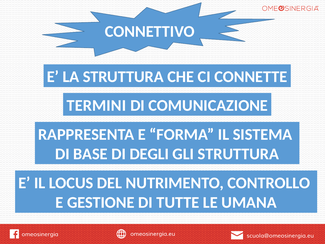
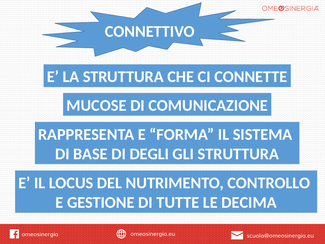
TERMINI: TERMINI -> MUCOSE
UMANA: UMANA -> DECIMA
